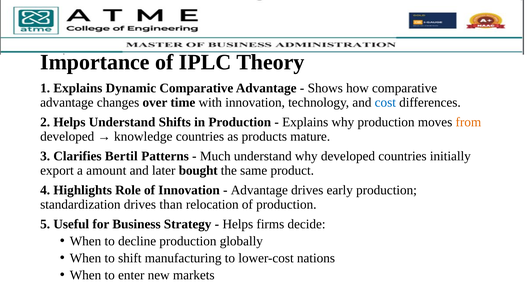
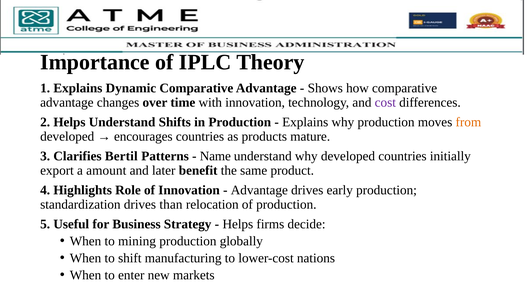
cost colour: blue -> purple
knowledge: knowledge -> encourages
Much: Much -> Name
bought: bought -> benefit
decline: decline -> mining
